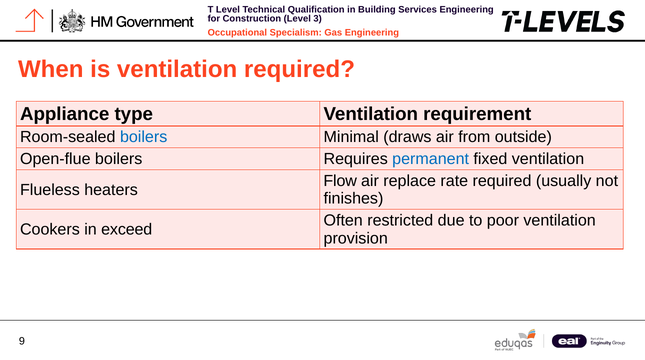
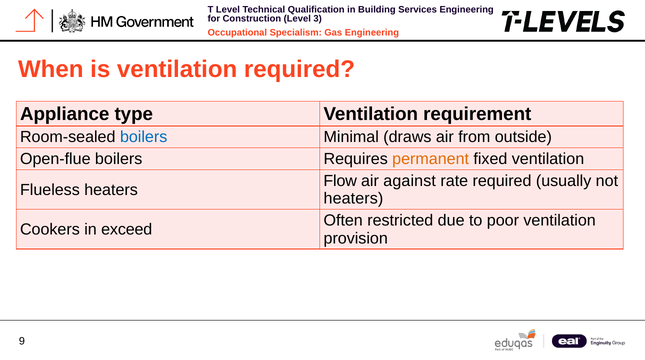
permanent colour: blue -> orange
replace: replace -> against
finishes at (353, 199): finishes -> heaters
